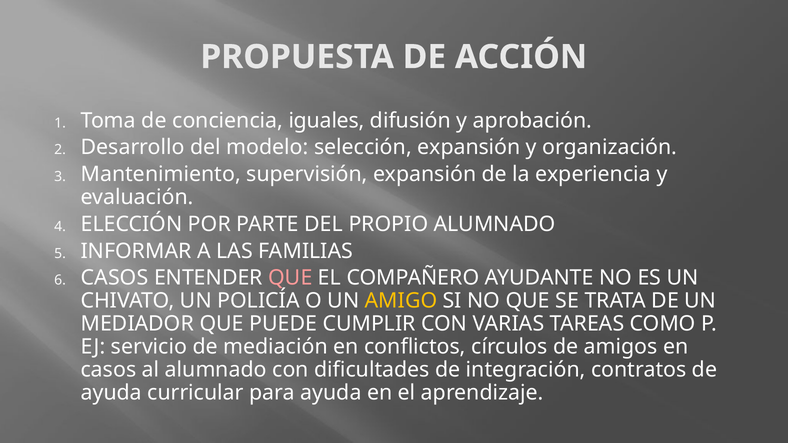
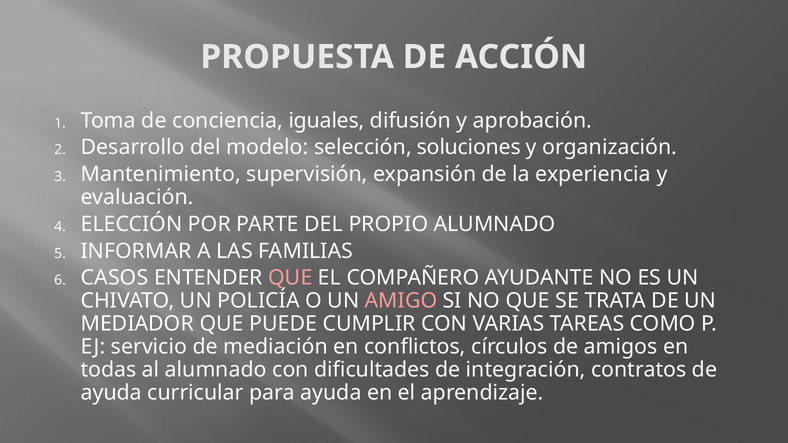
selección expansión: expansión -> soluciones
AMIGO colour: yellow -> pink
casos at (109, 370): casos -> todas
